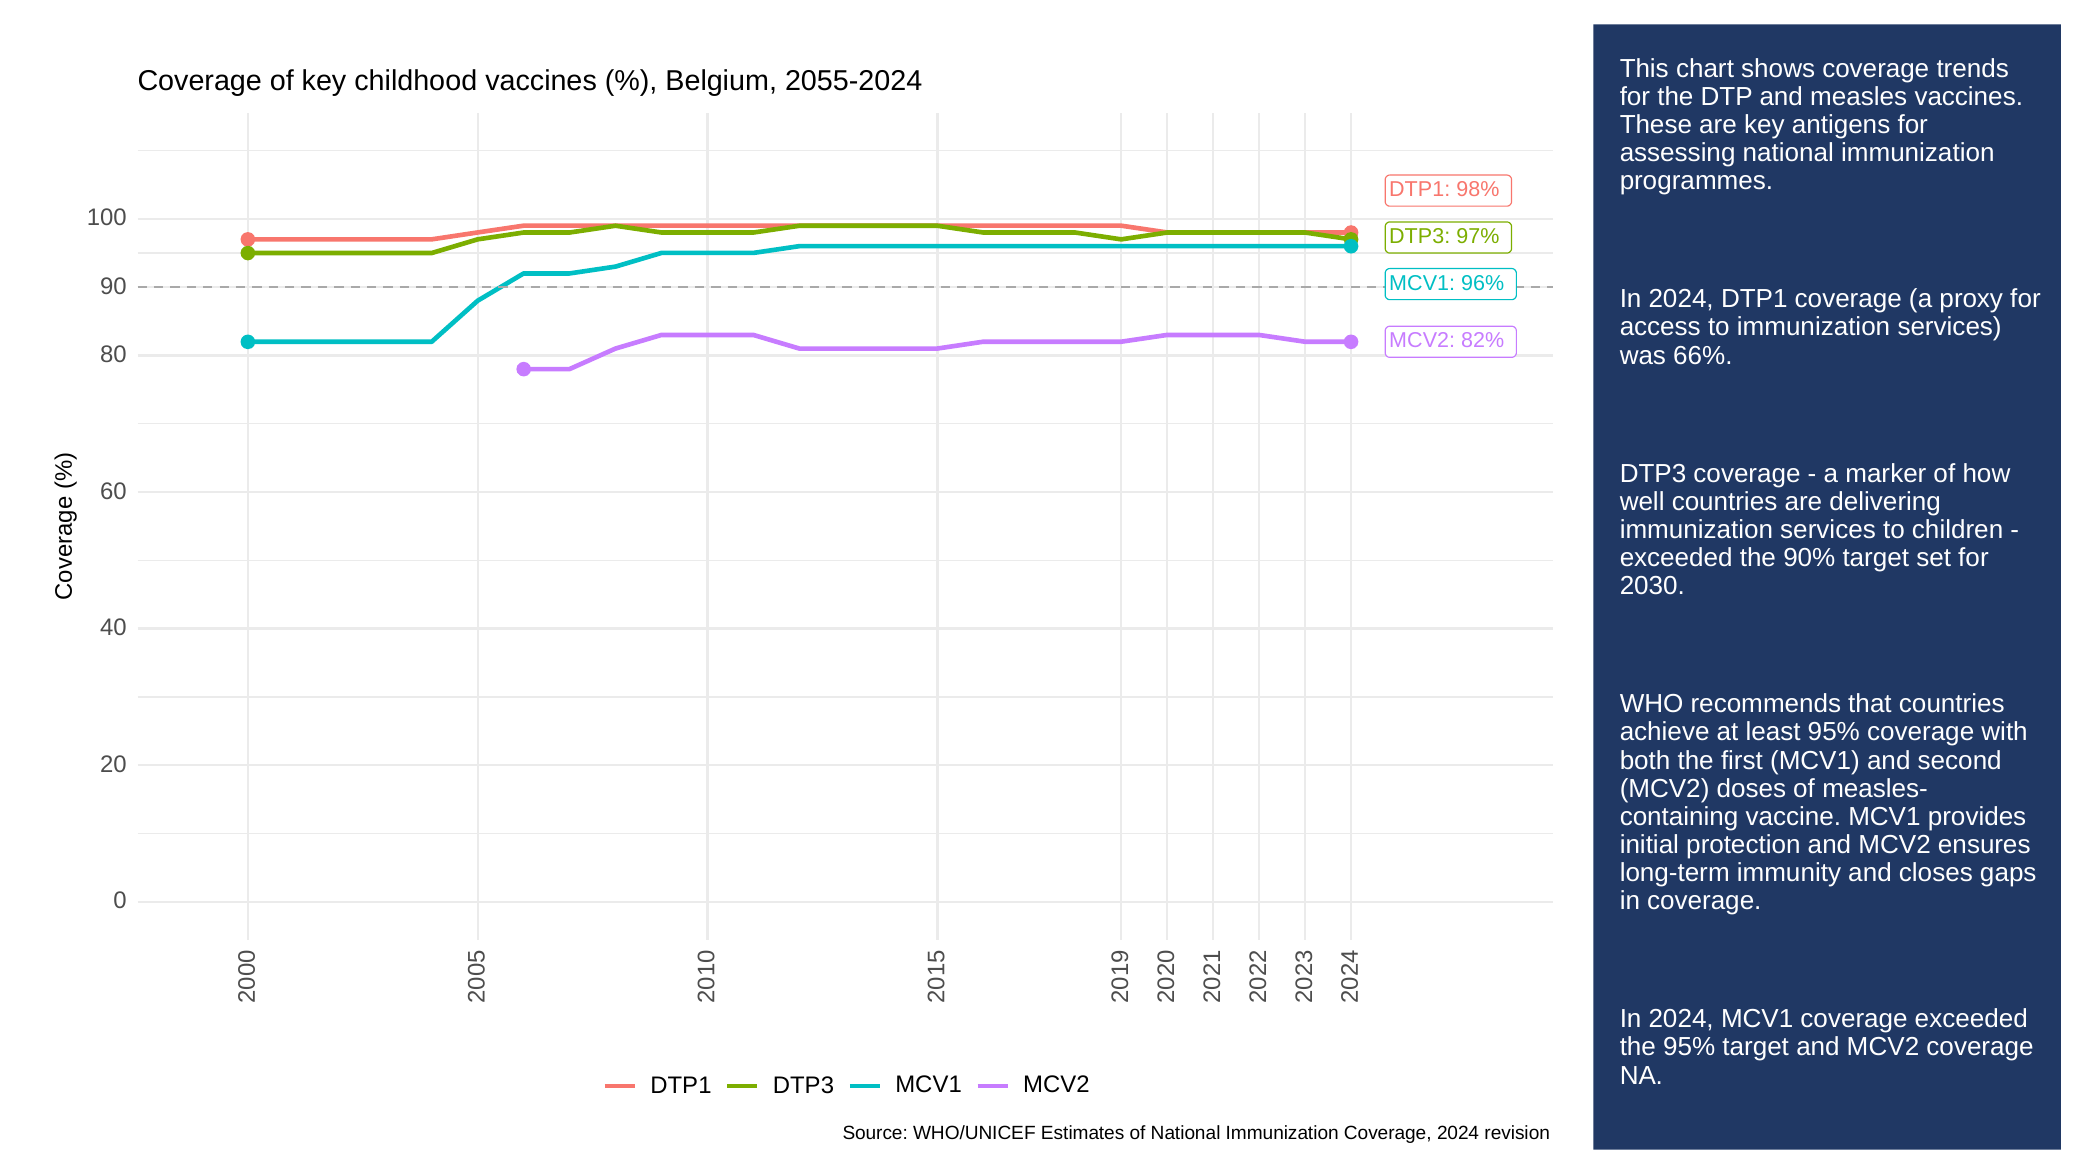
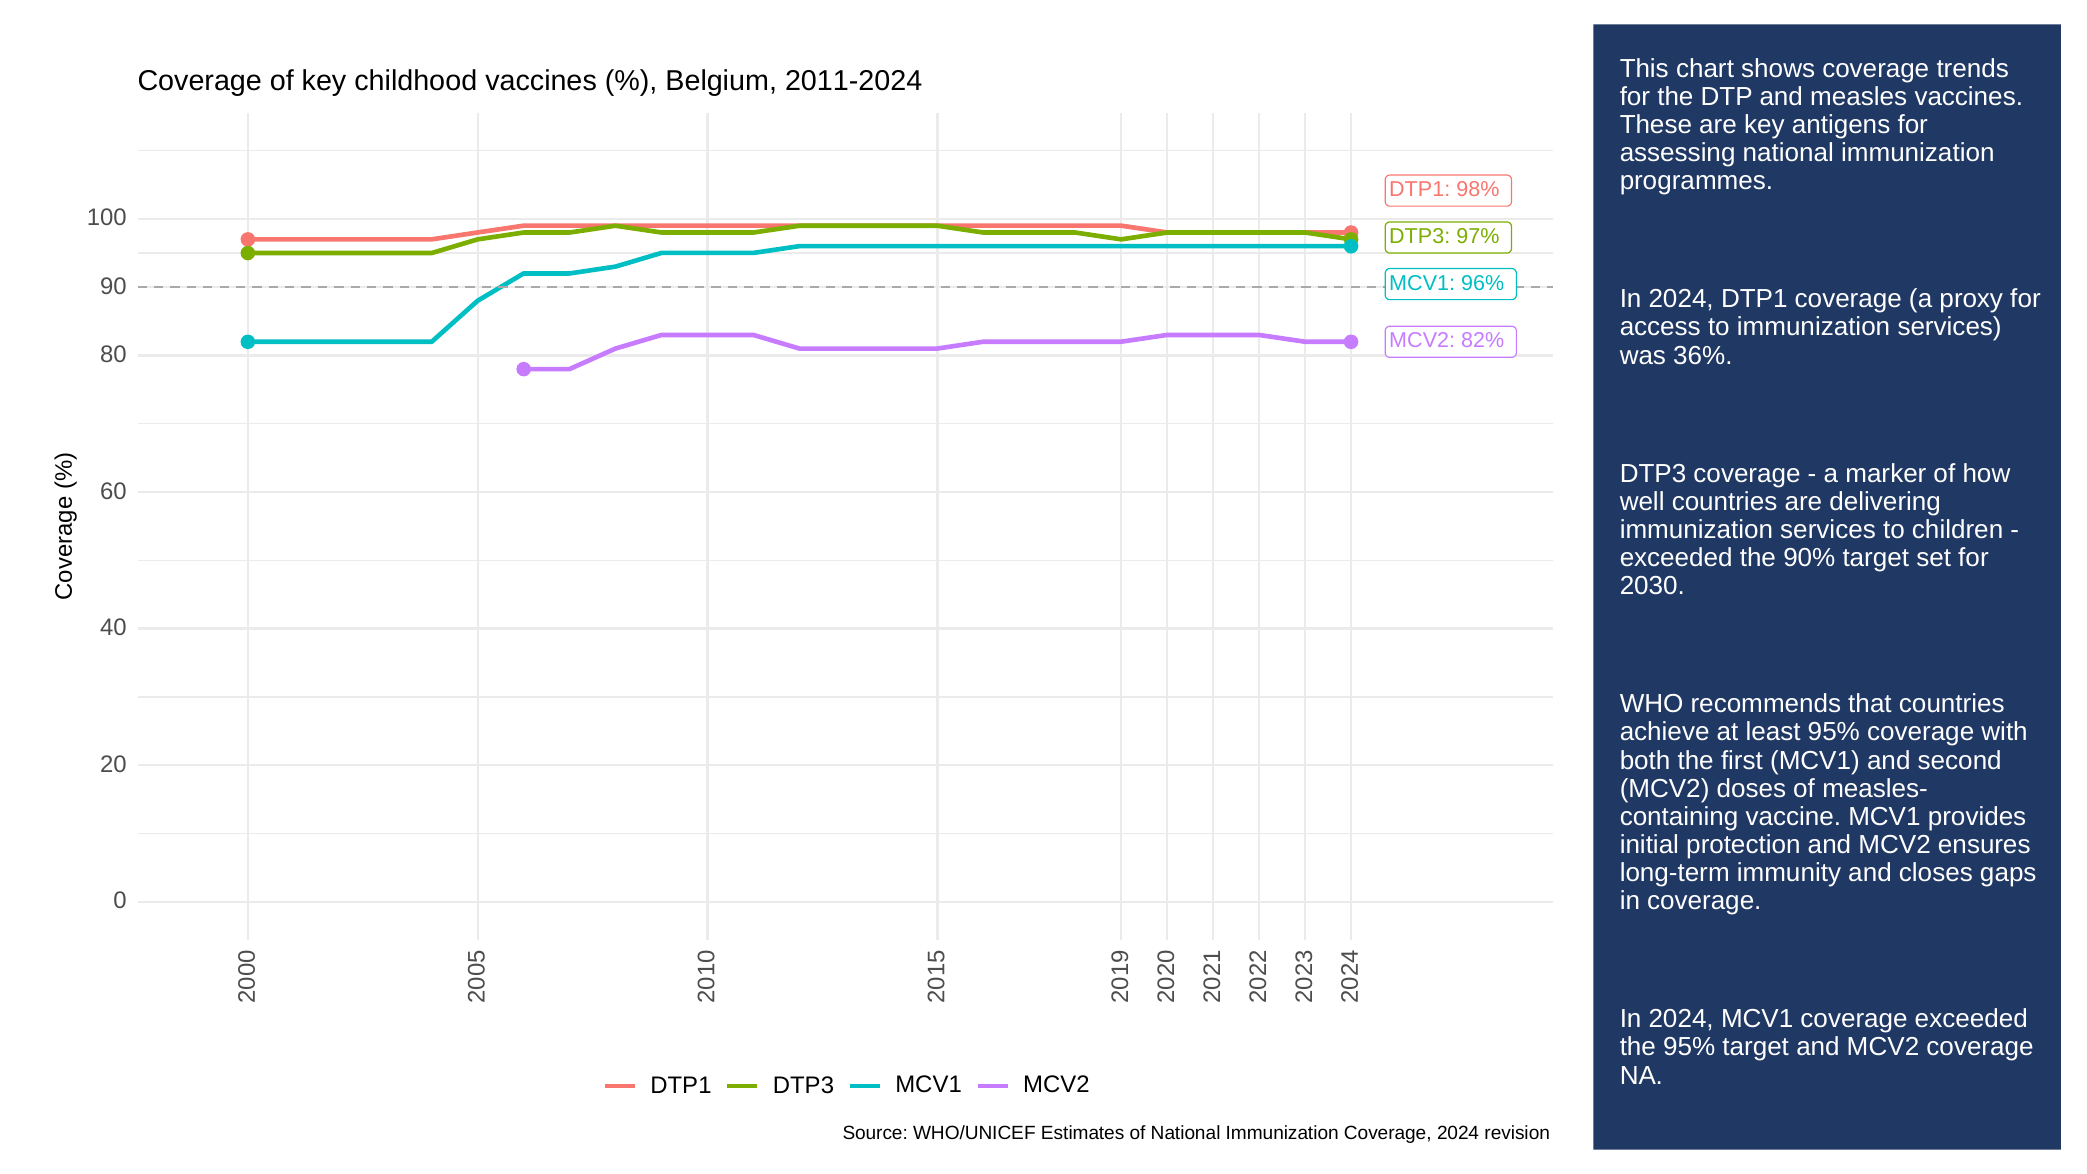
2055-2024: 2055-2024 -> 2011-2024
66%: 66% -> 36%
